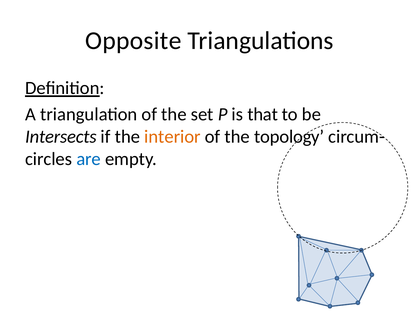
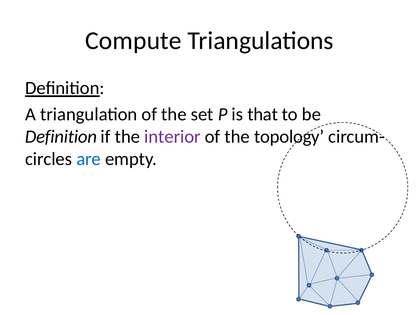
Opposite: Opposite -> Compute
Intersects at (61, 136): Intersects -> Definition
interior colour: orange -> purple
